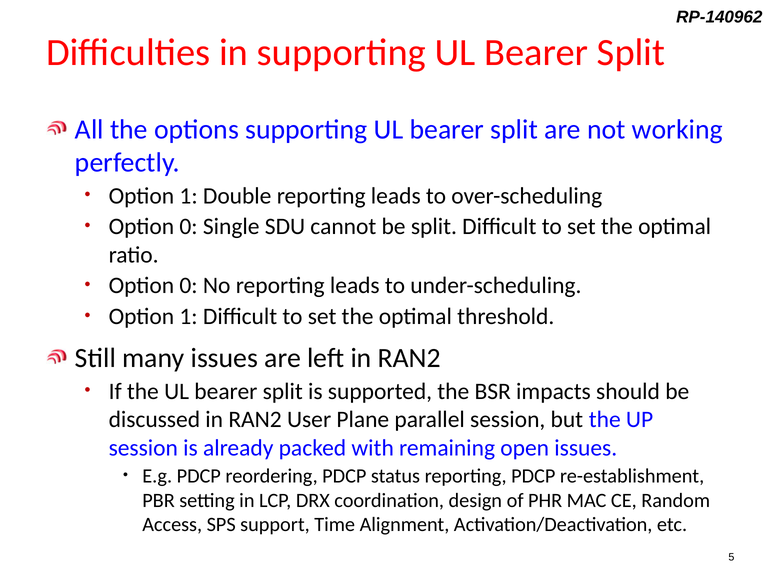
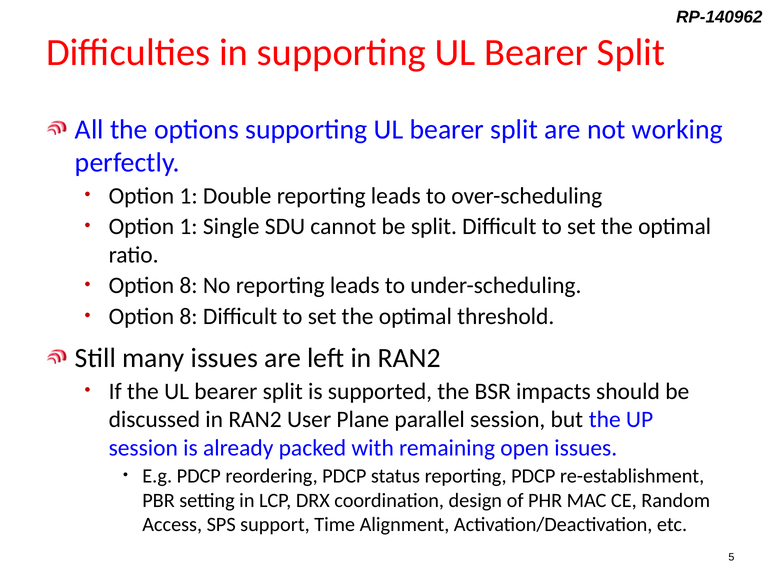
0 at (189, 226): 0 -> 1
0 at (189, 285): 0 -> 8
1 at (189, 316): 1 -> 8
